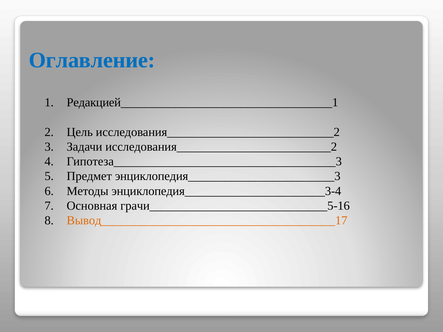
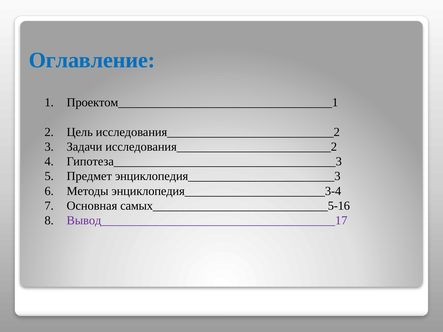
Редакцией___________________________________1: Редакцией___________________________________1 -> Проектом___________________________________1
грачи_____________________________5-16: грачи_____________________________5-16 -> самых_____________________________5-16
Вывод______________________________________17 colour: orange -> purple
